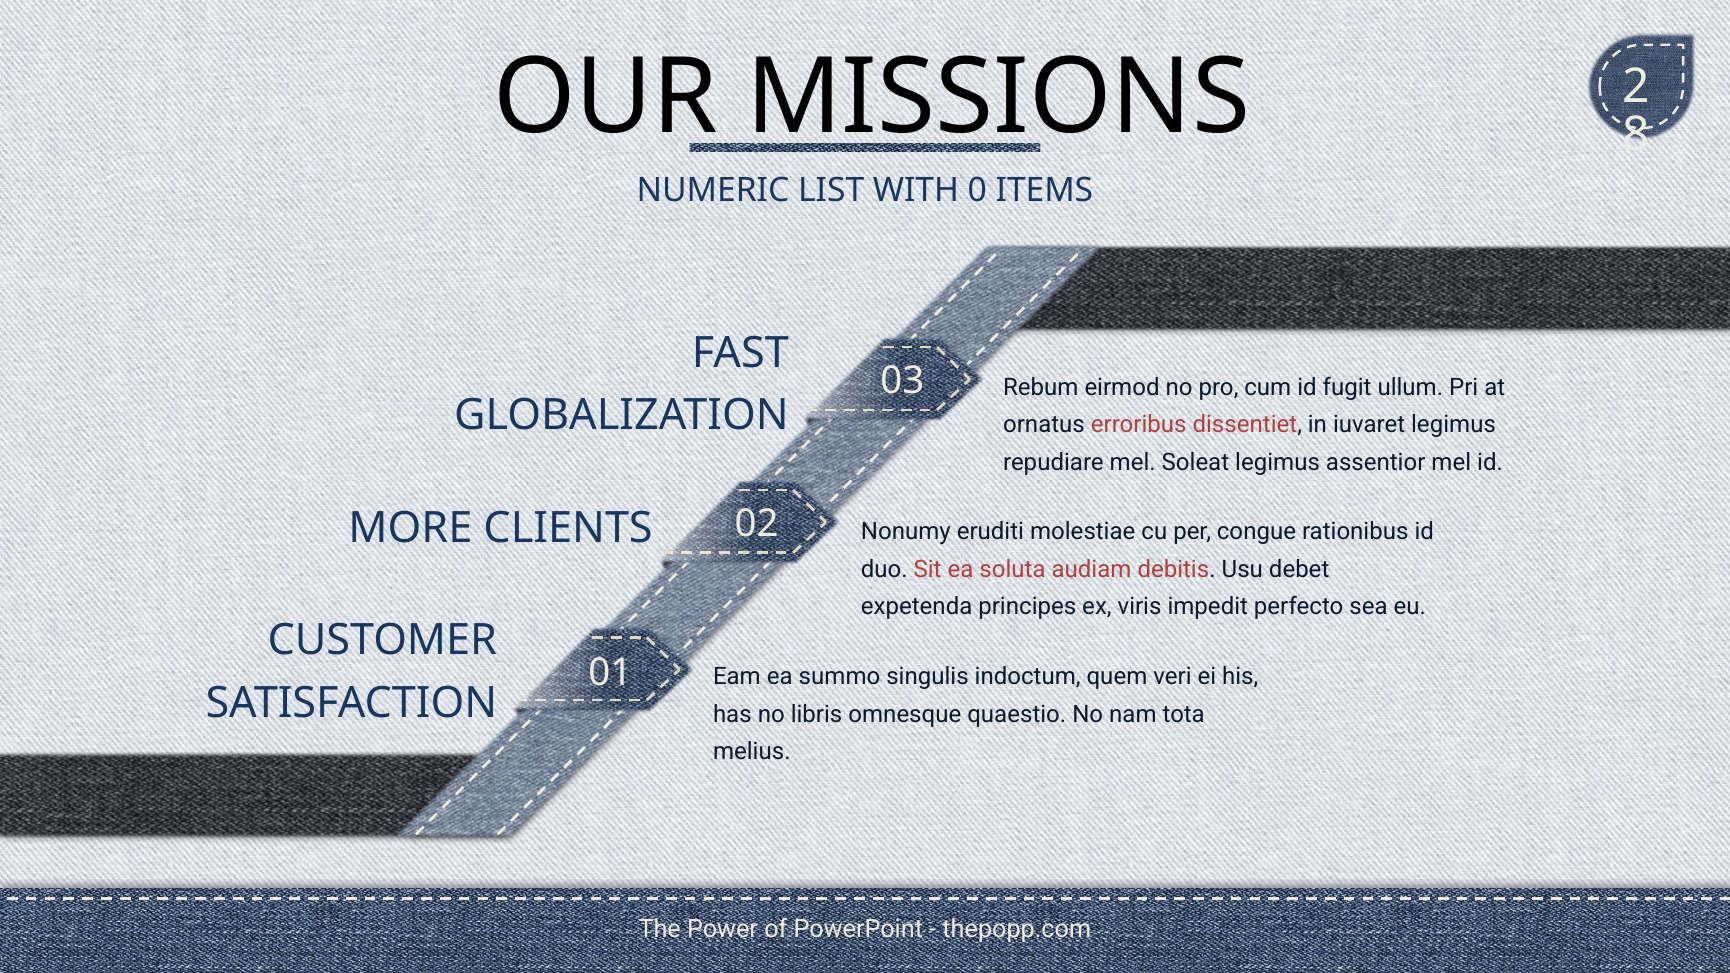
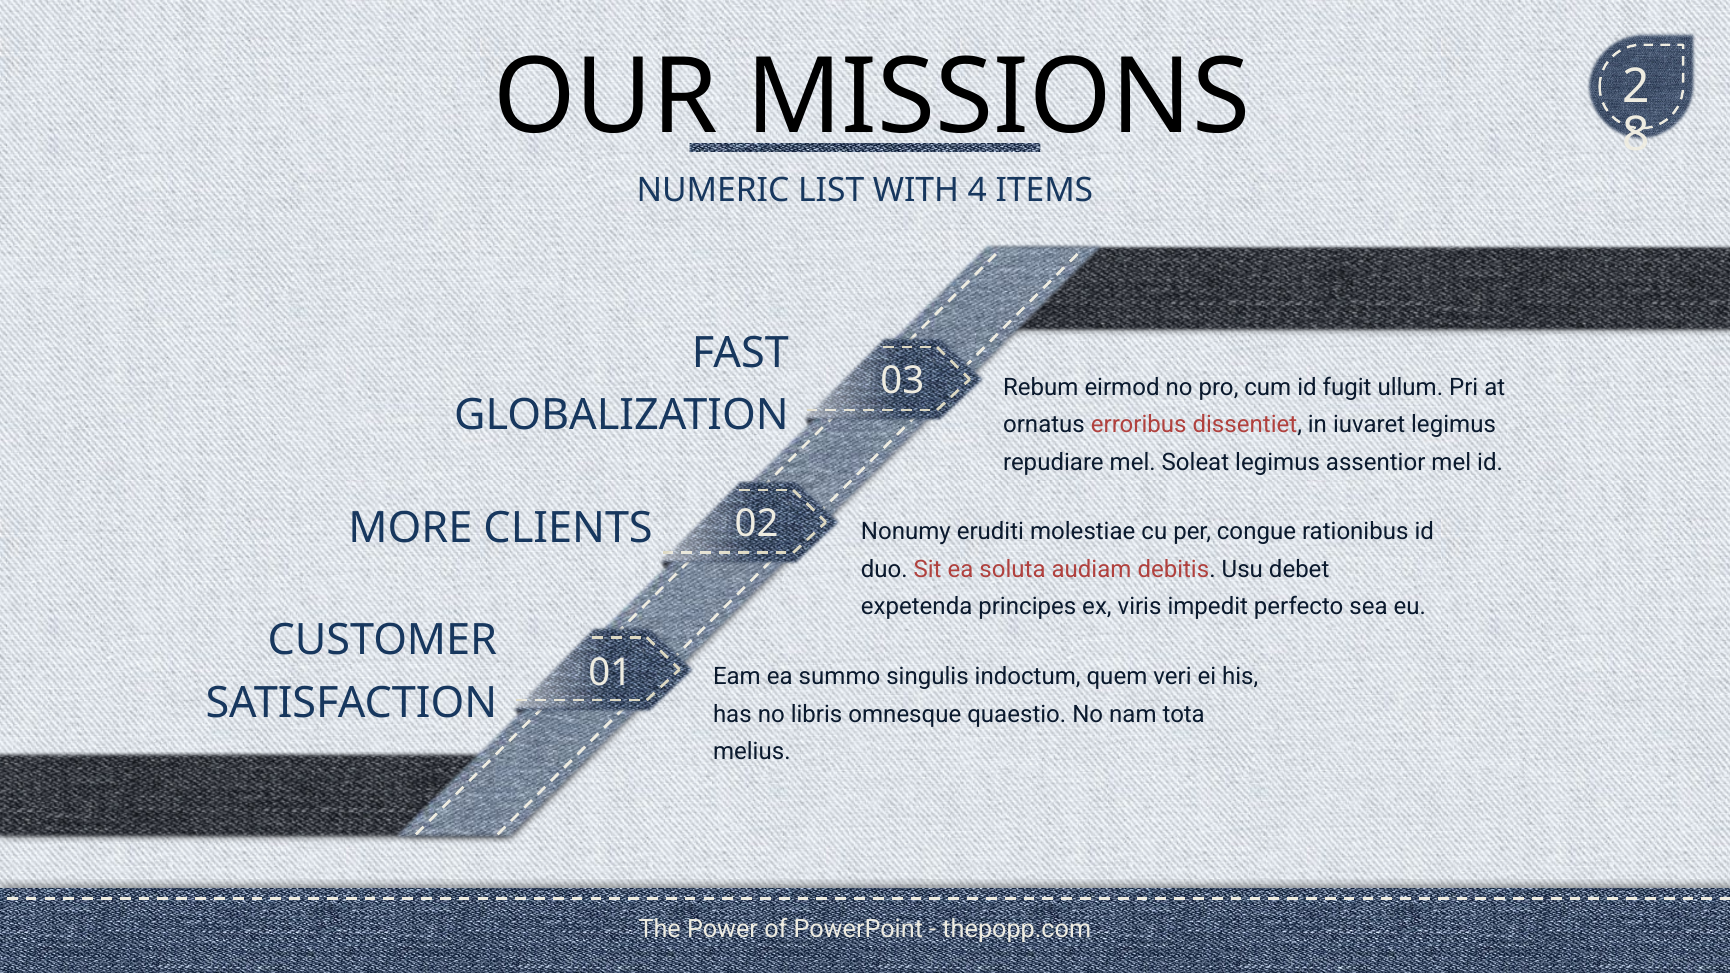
0: 0 -> 4
